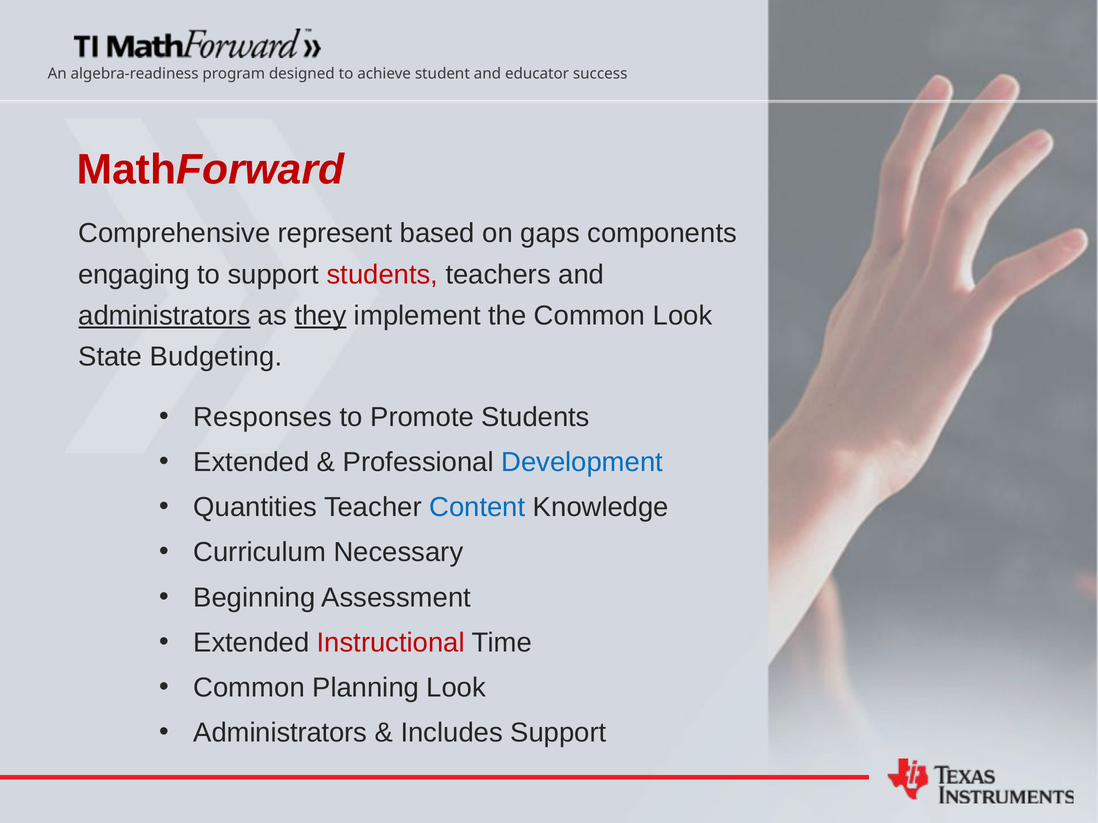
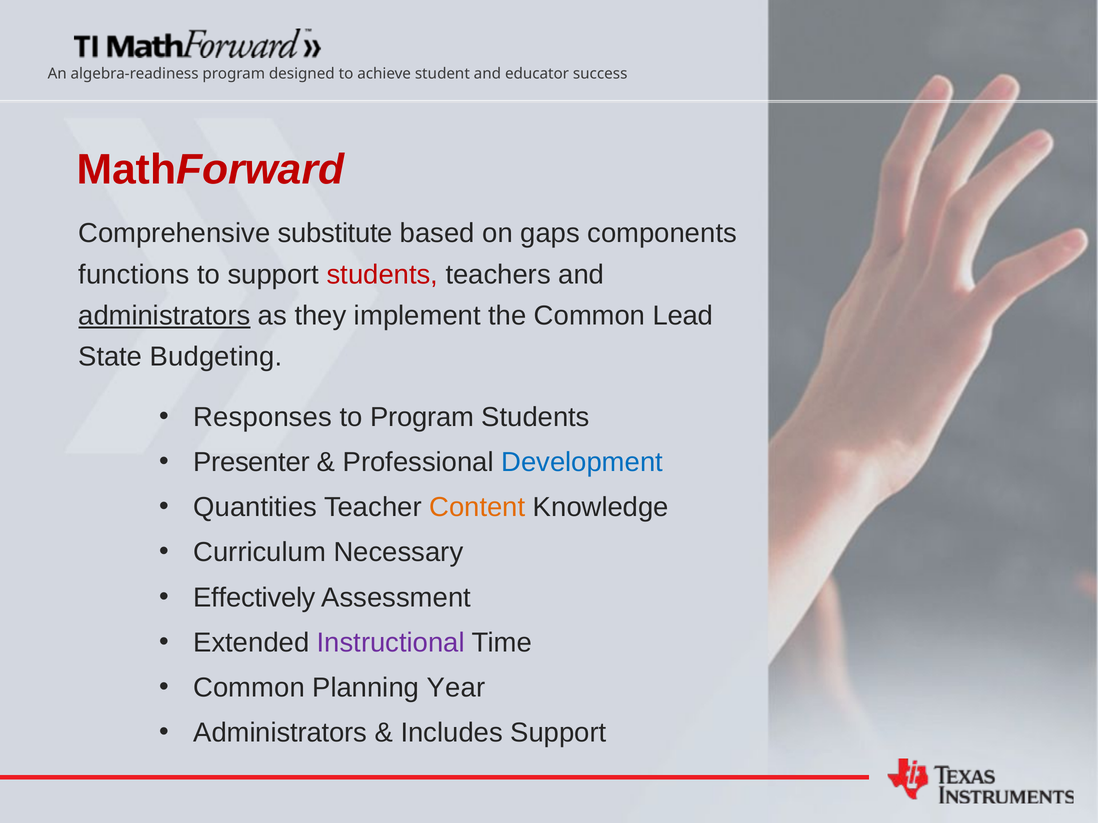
represent: represent -> substitute
engaging: engaging -> functions
they underline: present -> none
Common Look: Look -> Lead
to Promote: Promote -> Program
Extended at (251, 462): Extended -> Presenter
Content colour: blue -> orange
Beginning: Beginning -> Effectively
Instructional colour: red -> purple
Planning Look: Look -> Year
